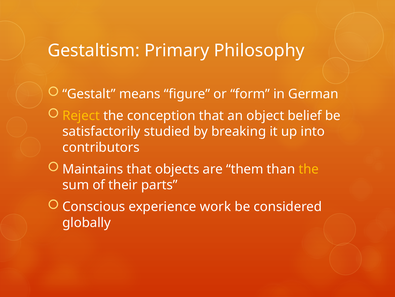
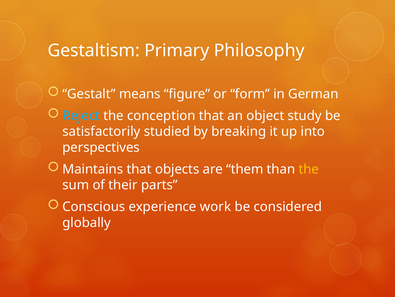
Reject colour: yellow -> light blue
belief: belief -> study
contributors: contributors -> perspectives
